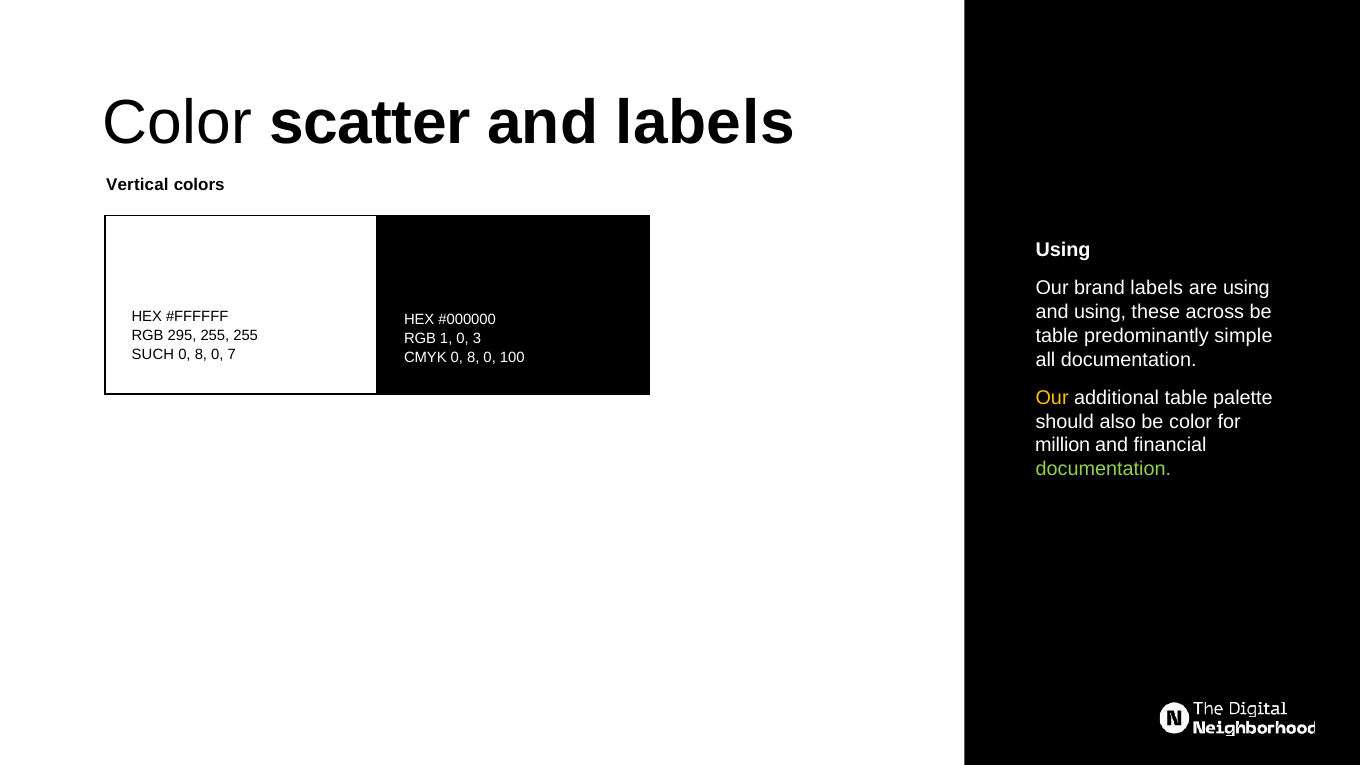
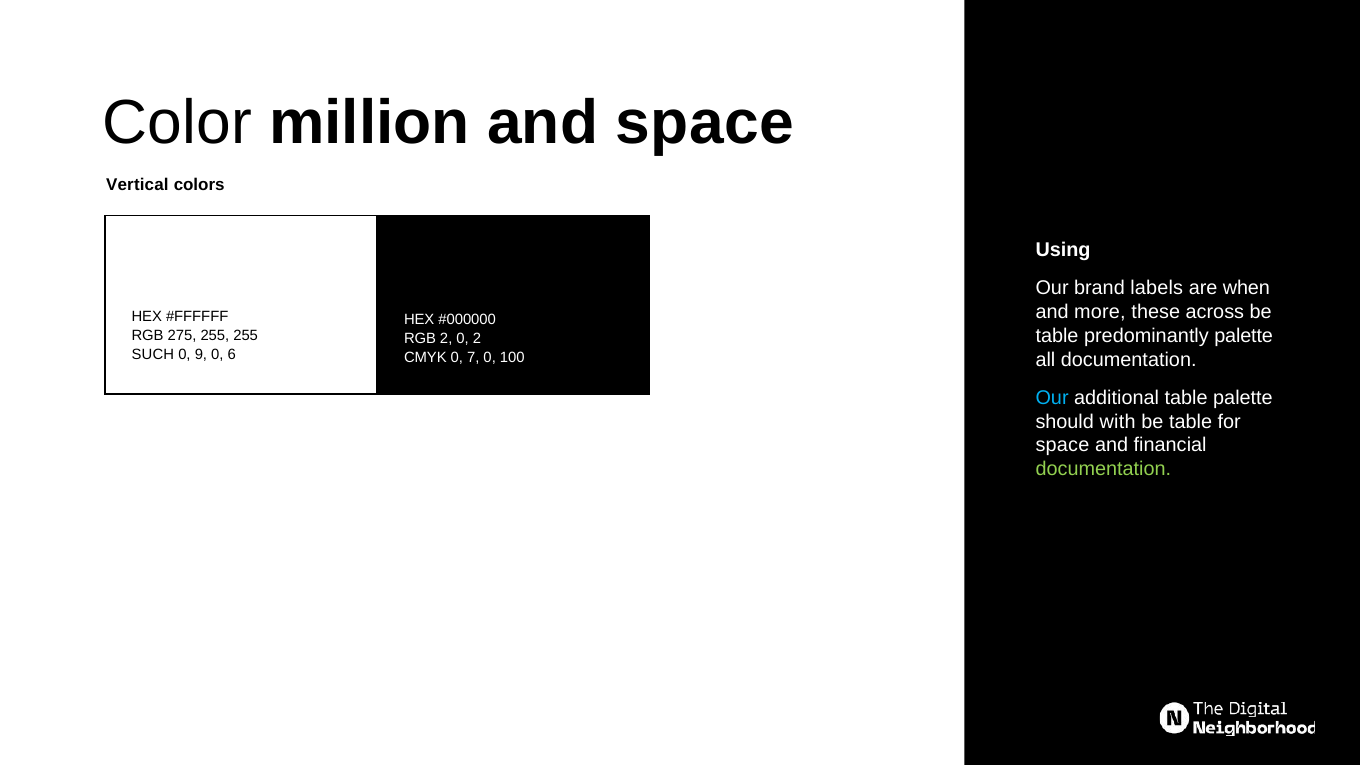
scatter: scatter -> million
and labels: labels -> space
are using: using -> when
and using: using -> more
predominantly simple: simple -> palette
295: 295 -> 275
RGB 1: 1 -> 2
0 3: 3 -> 2
8 at (201, 355): 8 -> 9
7: 7 -> 6
CMYK 0 8: 8 -> 7
Our at (1052, 398) colour: yellow -> light blue
also: also -> with
color at (1191, 422): color -> table
million at (1063, 445): million -> space
